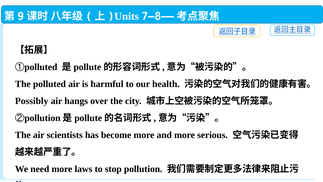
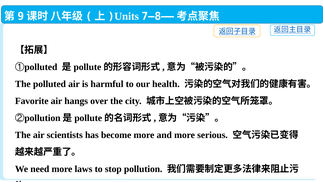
Possibly: Possibly -> Favorite
